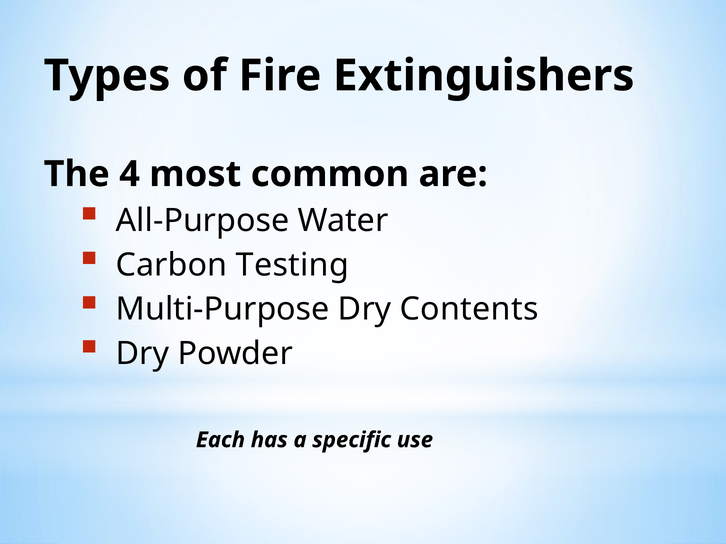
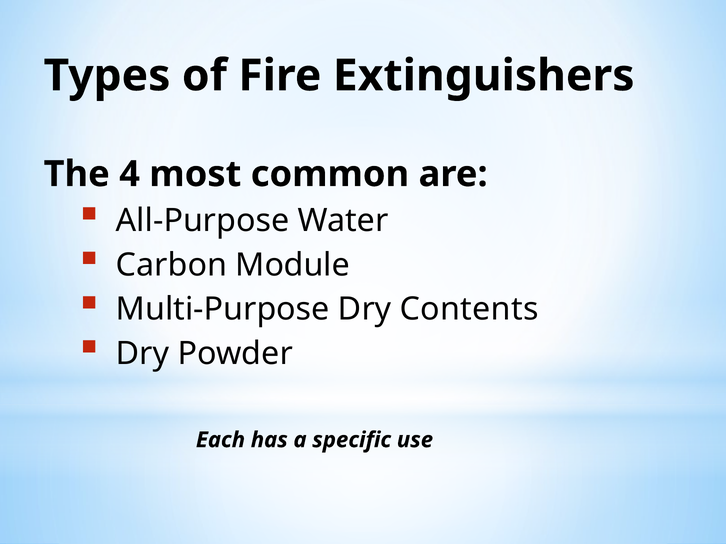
Testing: Testing -> Module
